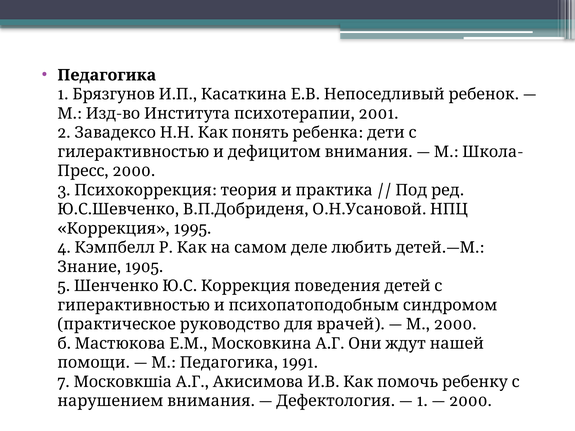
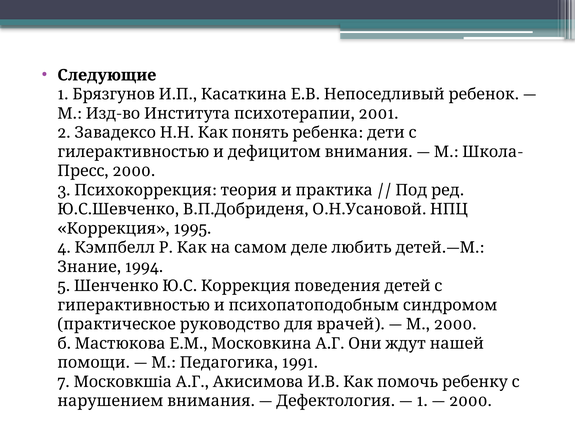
Педагогика at (107, 75): Педагогика -> Следующие
1905: 1905 -> 1994
